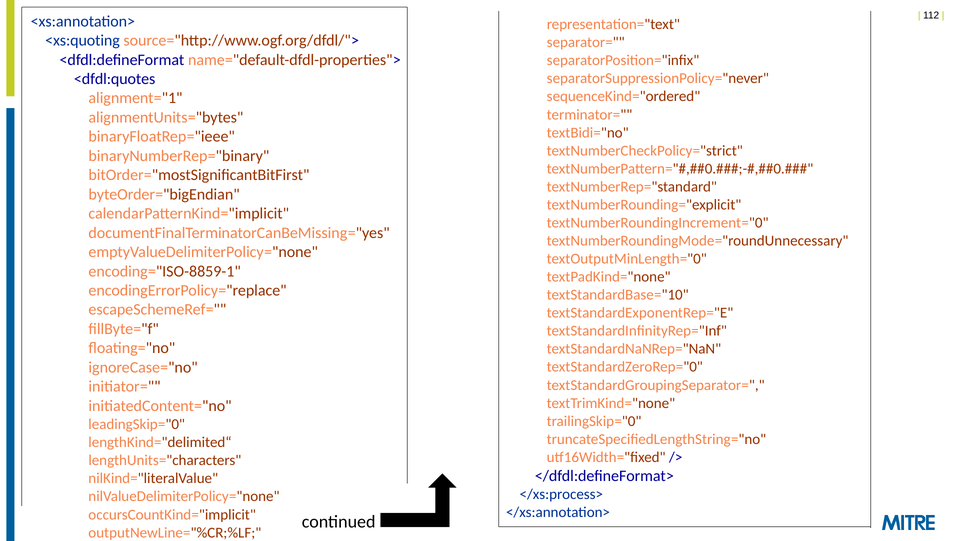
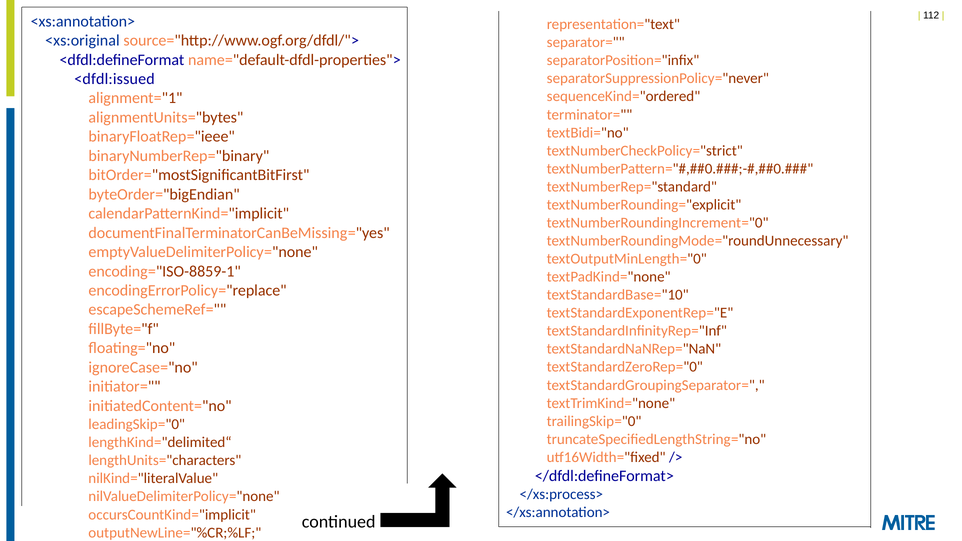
<xs:quoting: <xs:quoting -> <xs:original
<dfdl:quotes: <dfdl:quotes -> <dfdl:issued
